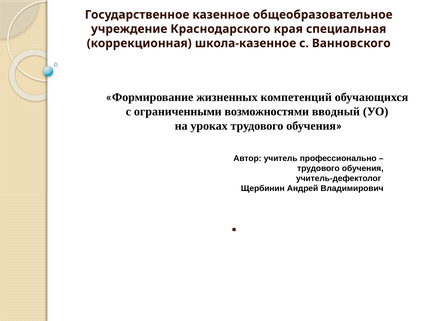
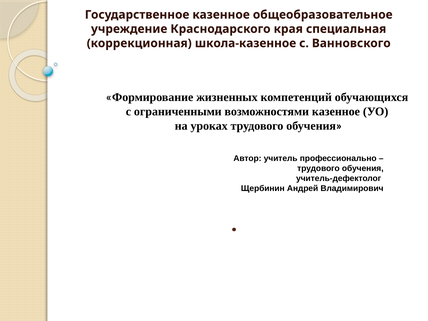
возможностями вводный: вводный -> казенное
